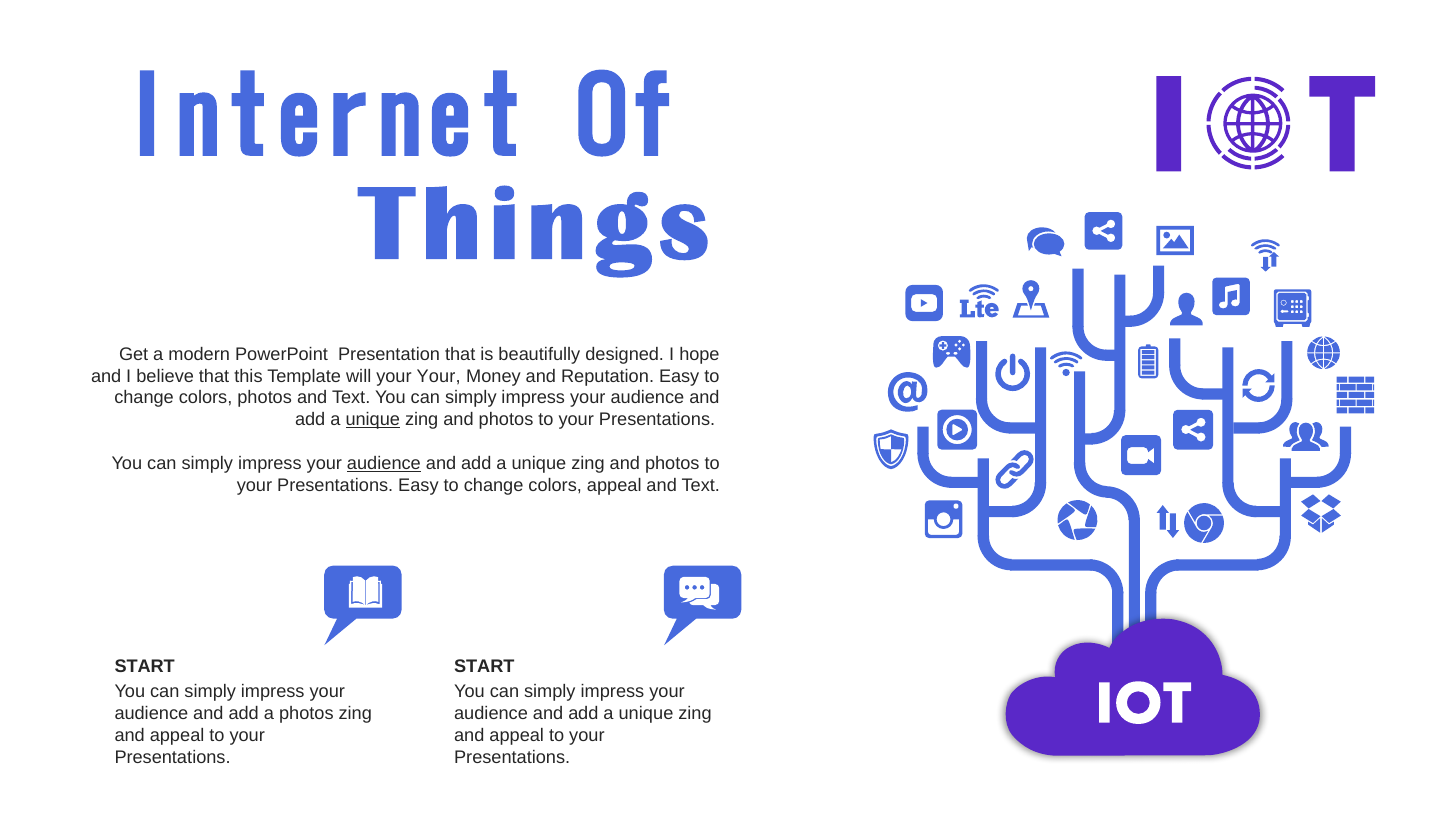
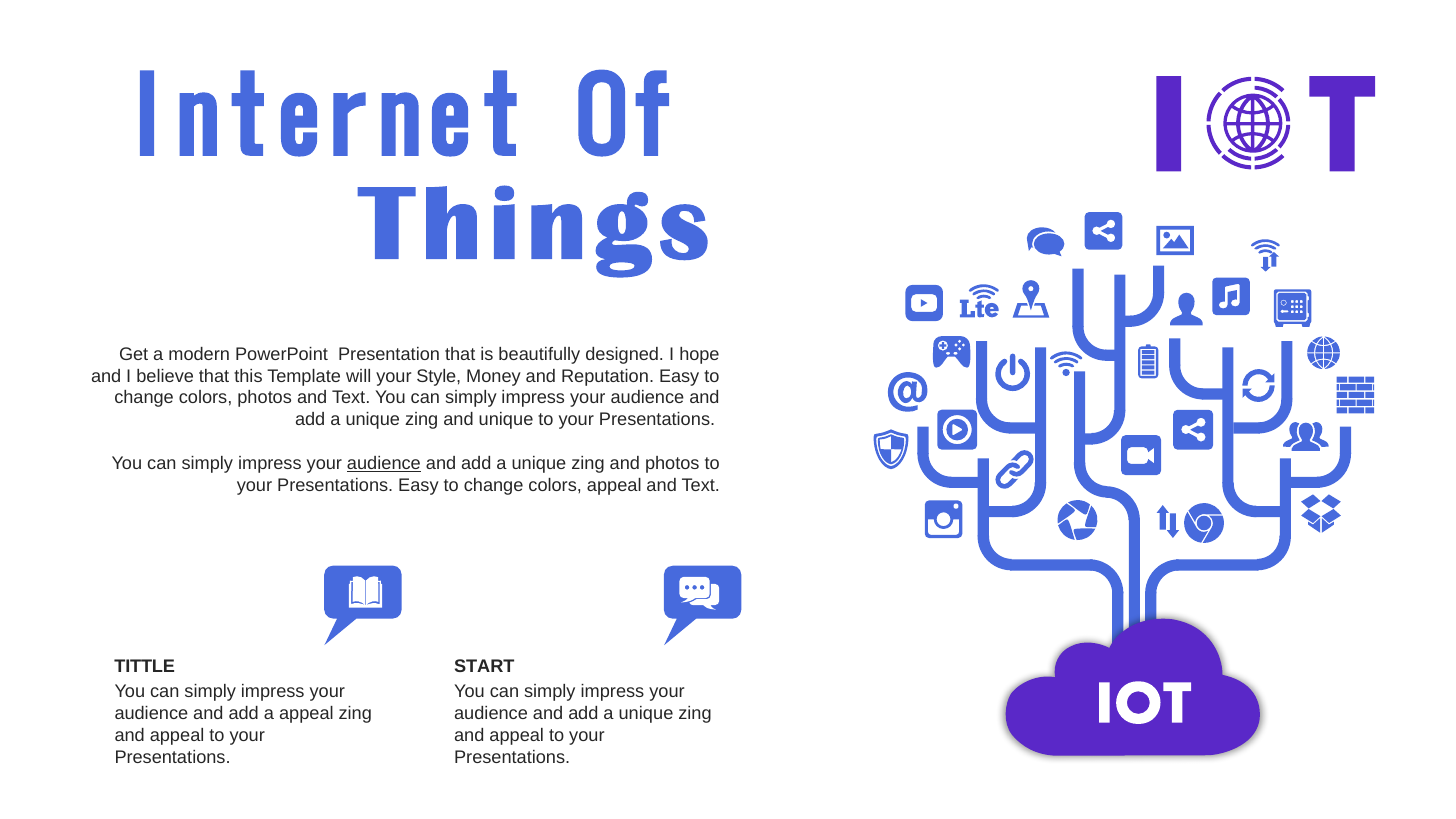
your Your: Your -> Style
unique at (373, 420) underline: present -> none
photos at (506, 420): photos -> unique
START at (145, 666): START -> TITTLE
a photos: photos -> appeal
